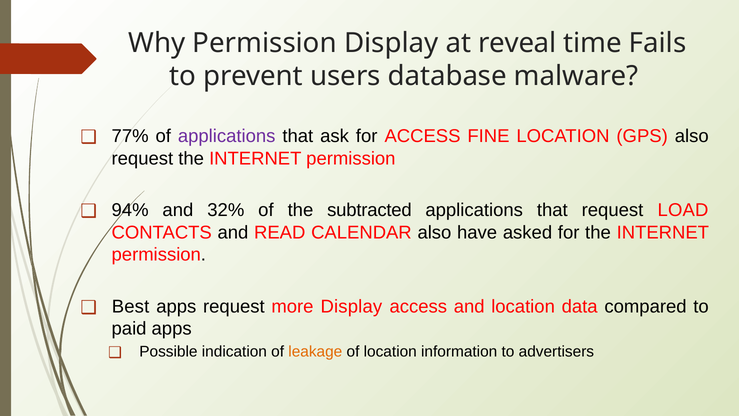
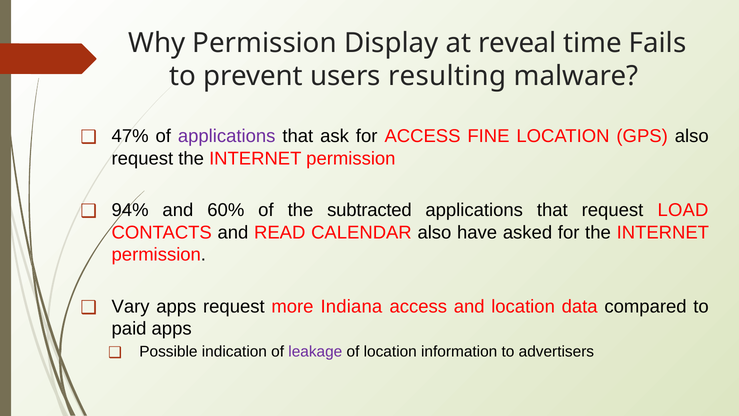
database: database -> resulting
77%: 77% -> 47%
32%: 32% -> 60%
Best: Best -> Vary
more Display: Display -> Indiana
leakage colour: orange -> purple
